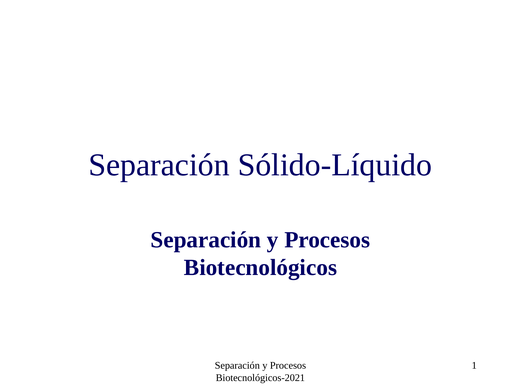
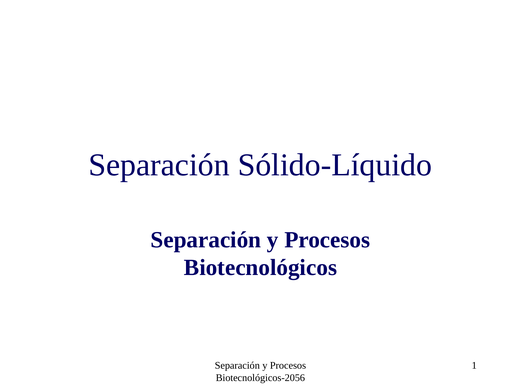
Biotecnológicos-2021: Biotecnológicos-2021 -> Biotecnológicos-2056
